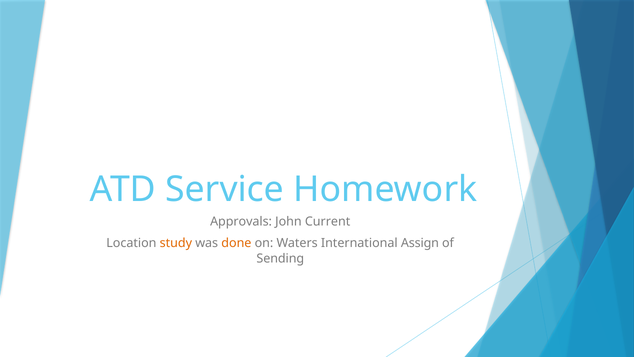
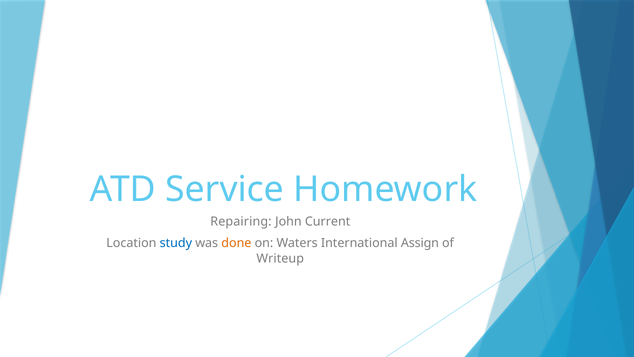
Approvals: Approvals -> Repairing
study colour: orange -> blue
Sending: Sending -> Writeup
